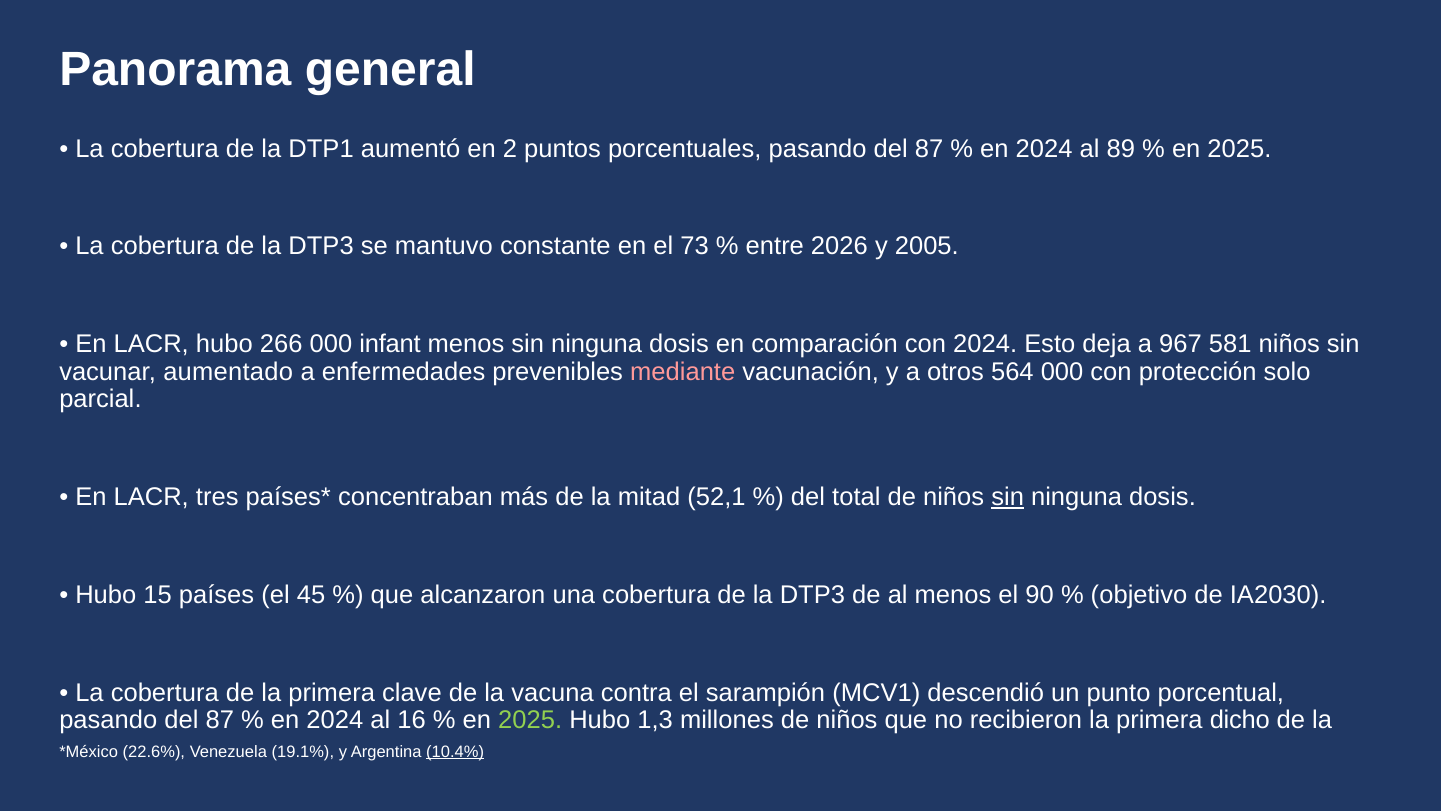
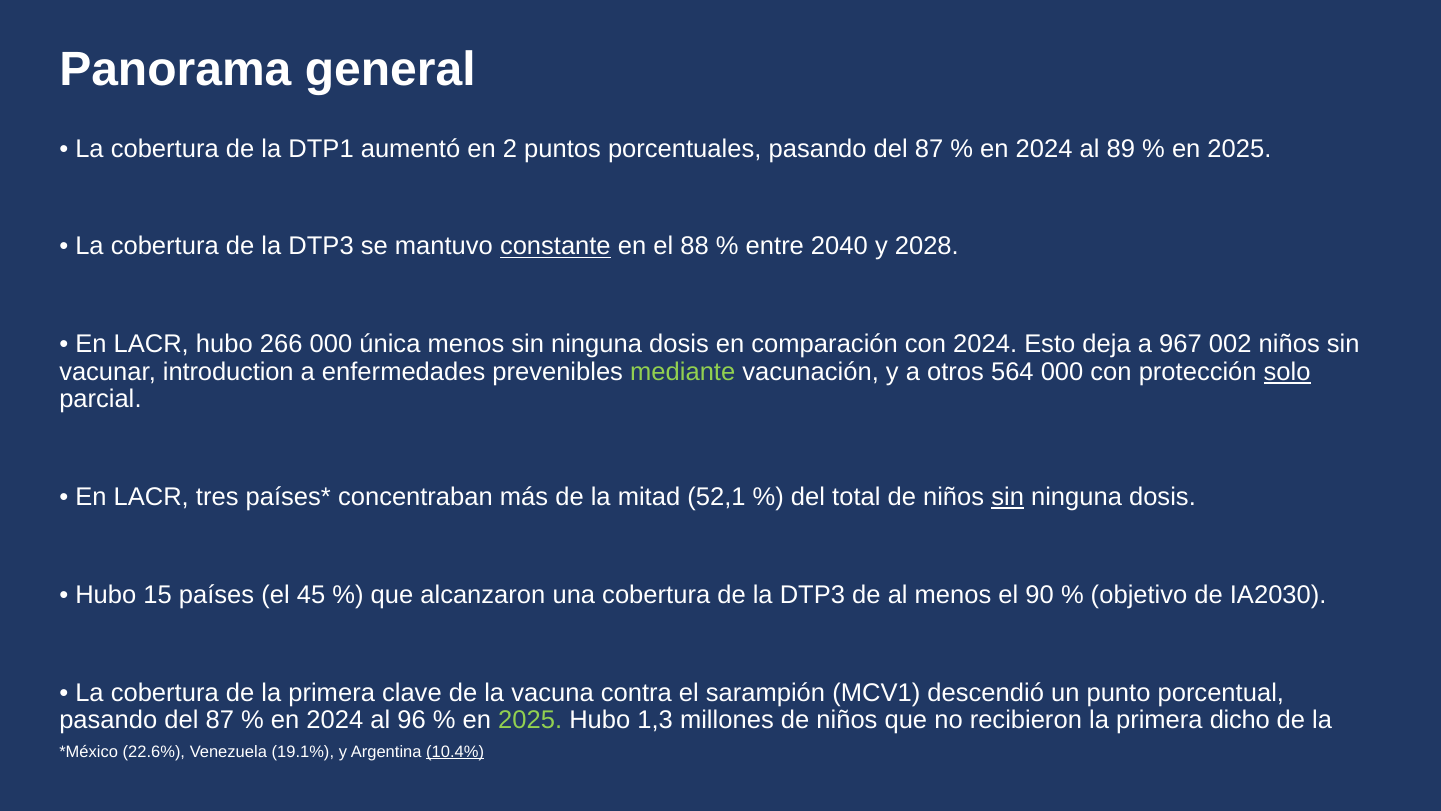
constante underline: none -> present
el 73: 73 -> 88
2026: 2026 -> 2040
2005: 2005 -> 2028
infant: infant -> única
581: 581 -> 002
aumentado: aumentado -> introduction
mediante colour: pink -> light green
solo underline: none -> present
16: 16 -> 96
